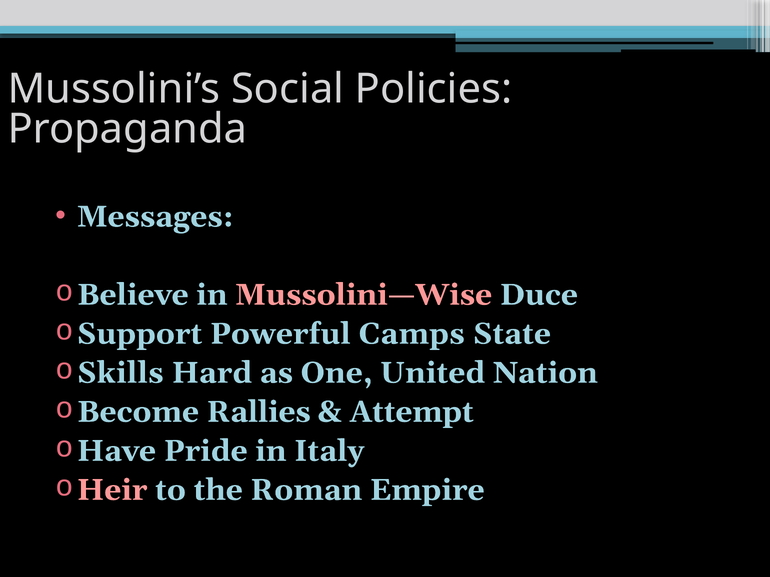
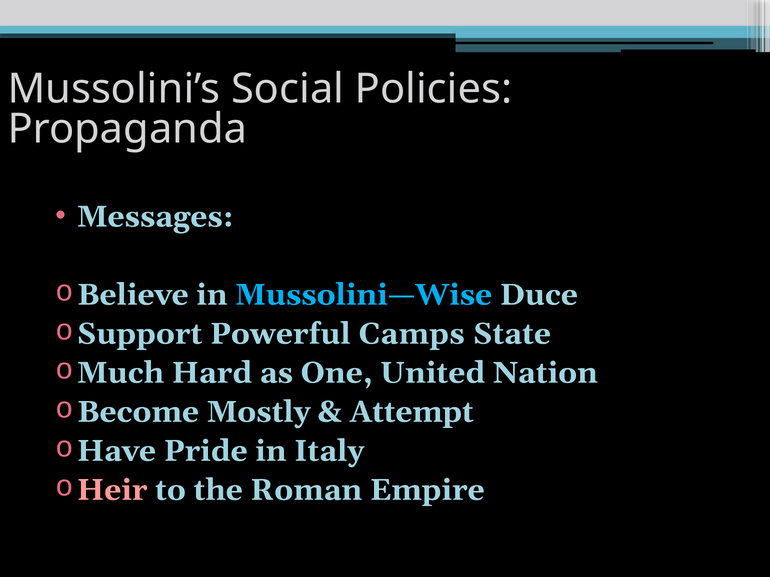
Mussolini—Wise colour: pink -> light blue
Skills: Skills -> Much
Rallies: Rallies -> Mostly
